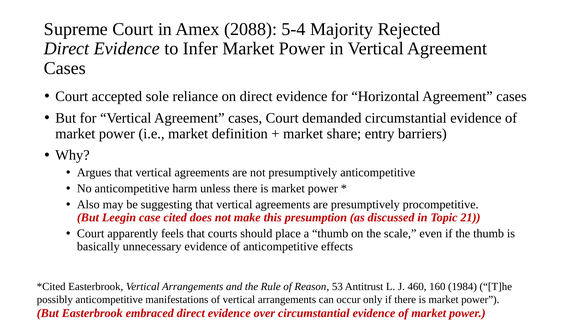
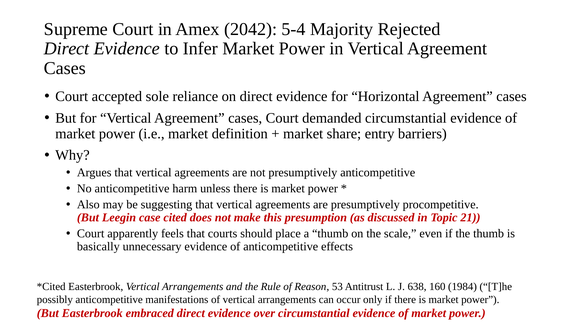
2088: 2088 -> 2042
460: 460 -> 638
